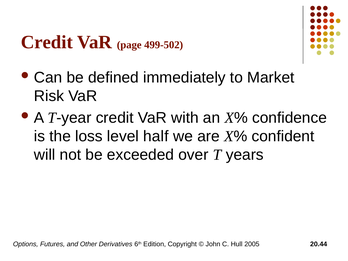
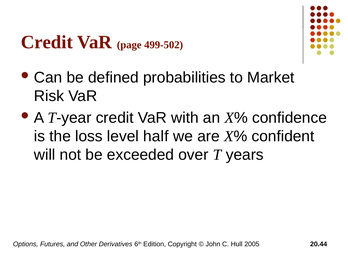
immediately: immediately -> probabilities
